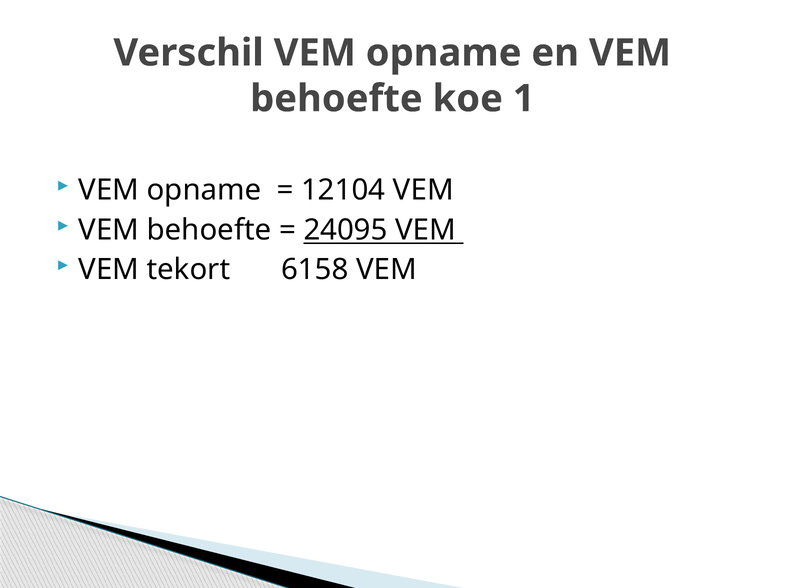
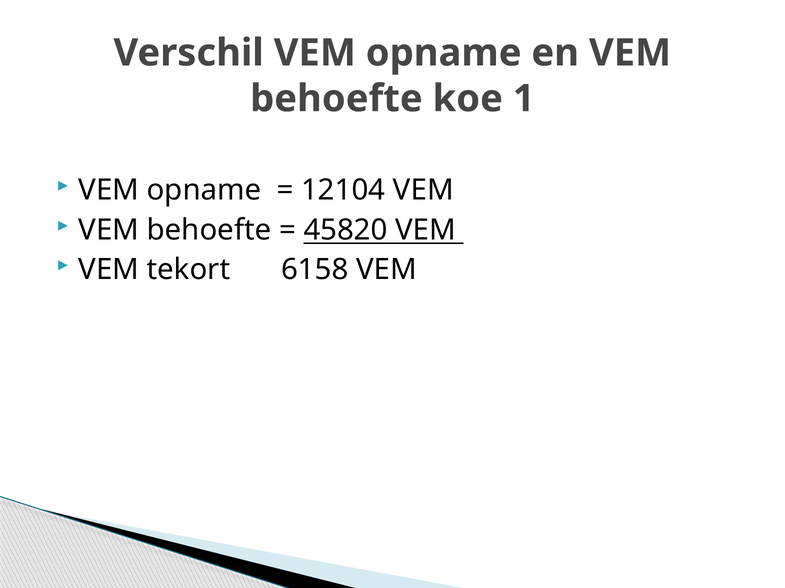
24095: 24095 -> 45820
